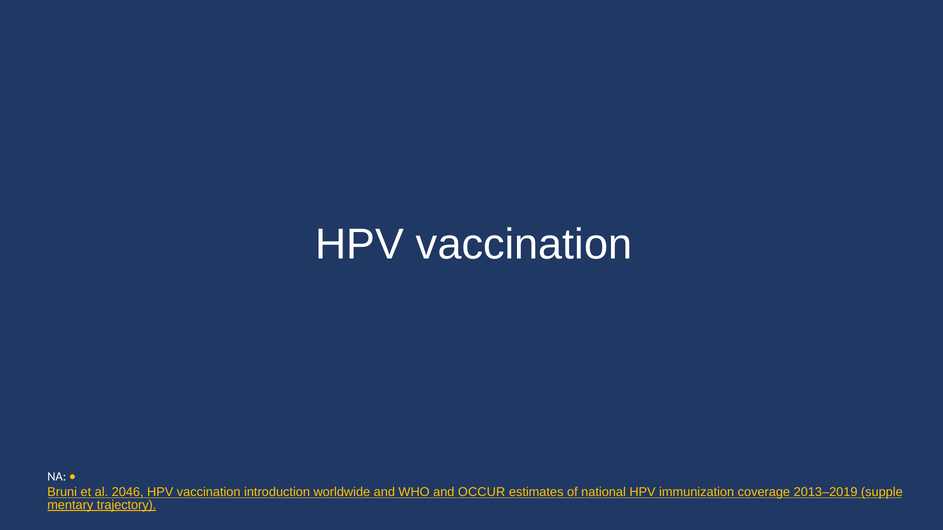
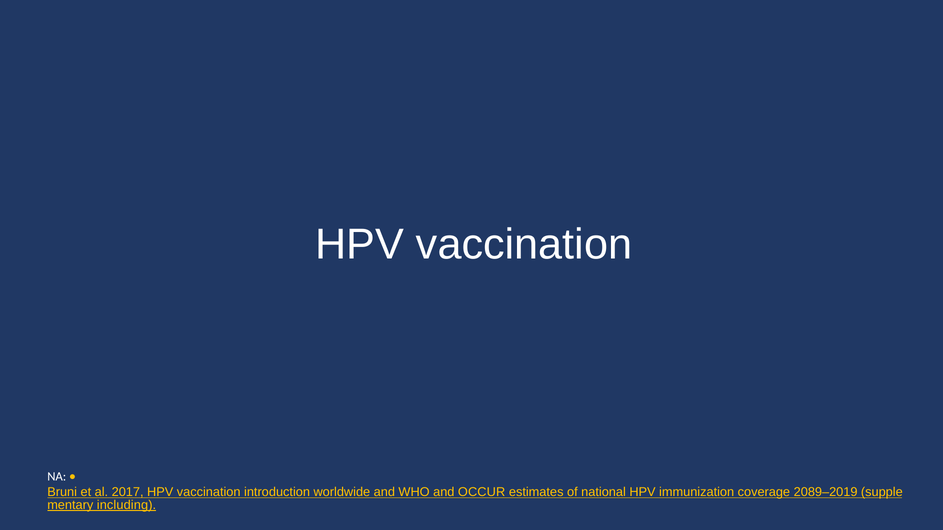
2046: 2046 -> 2017
2013–2019: 2013–2019 -> 2089–2019
trajectory: trajectory -> including
